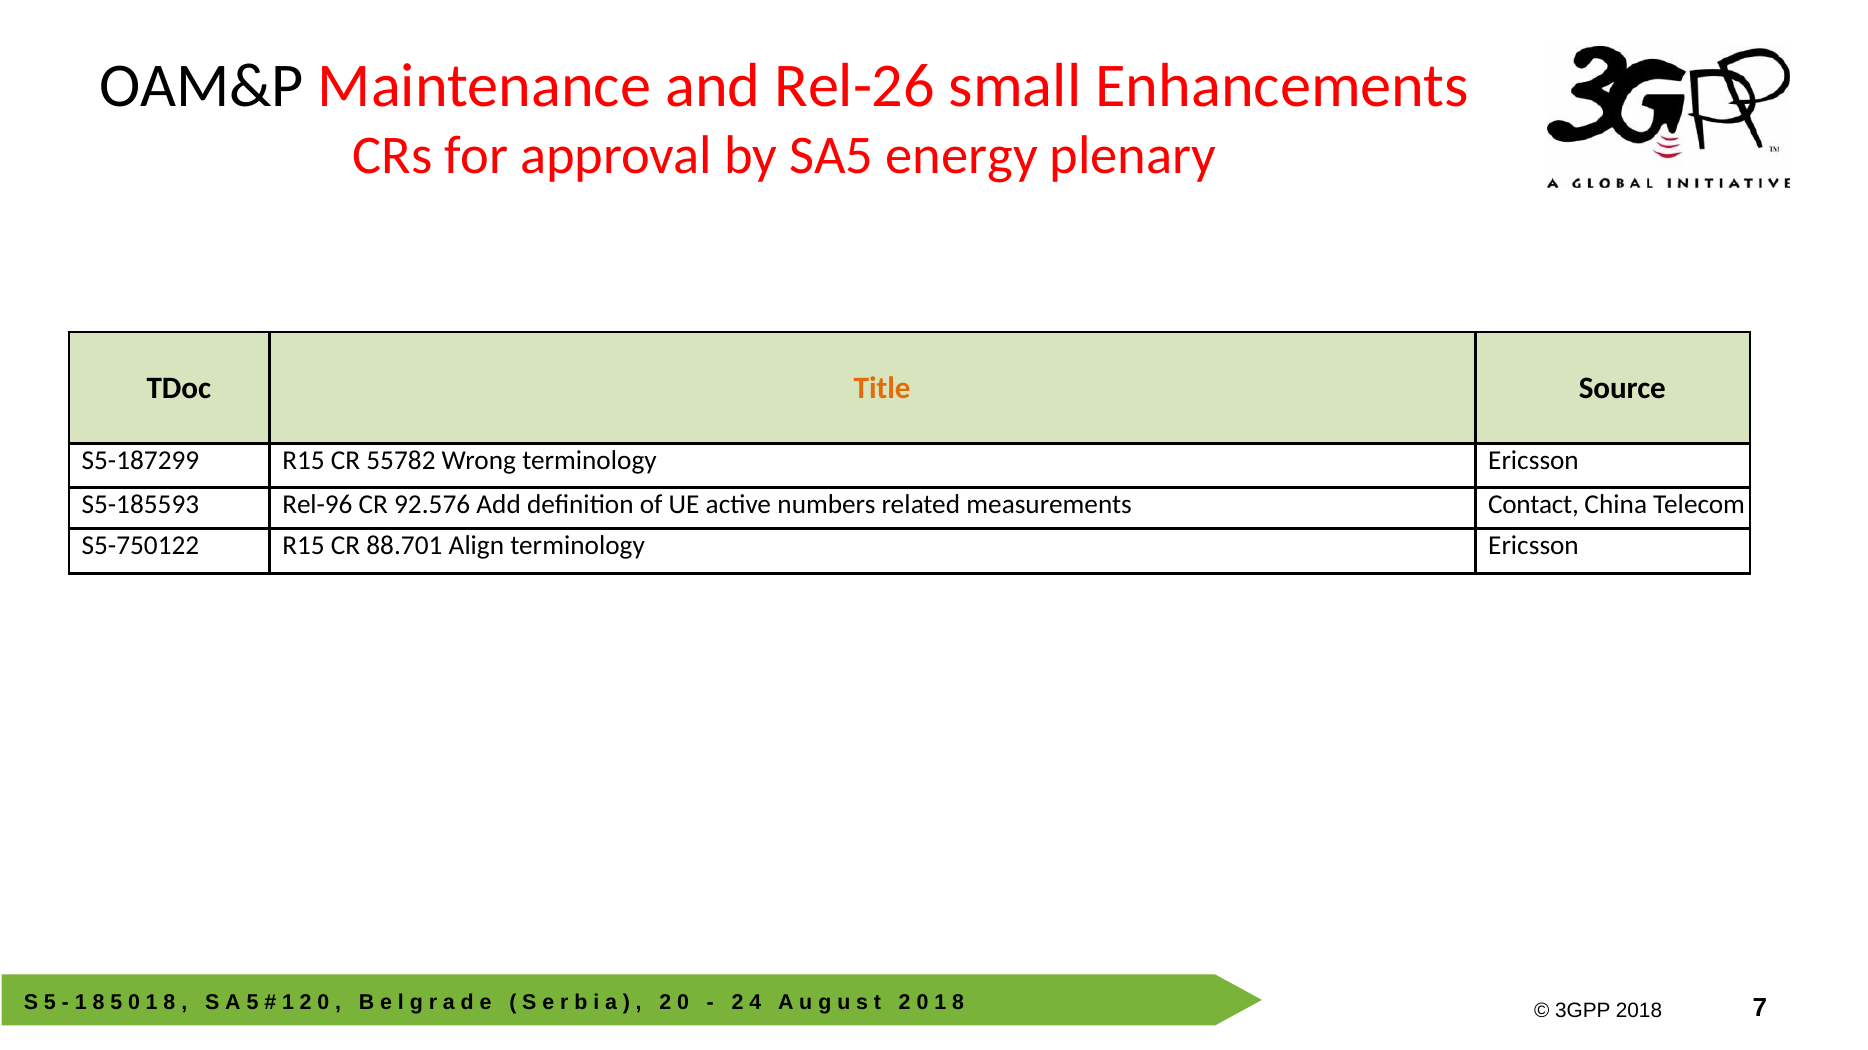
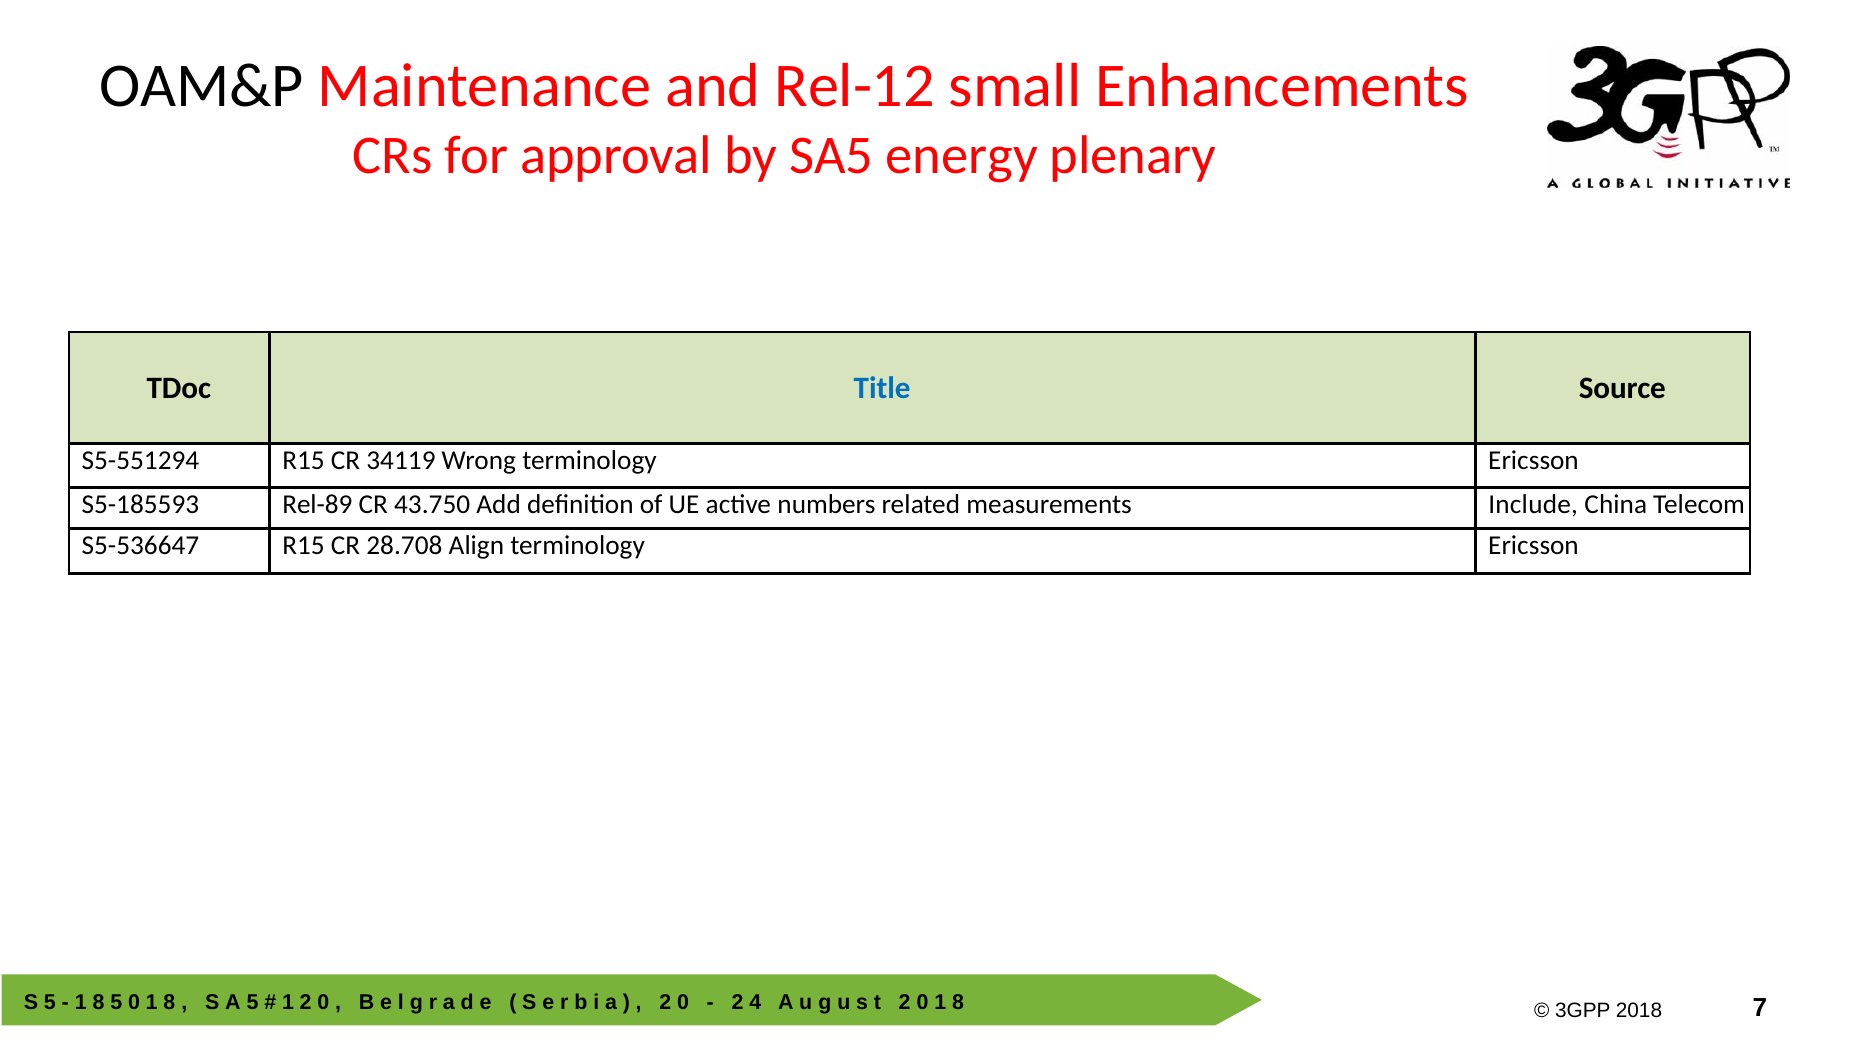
Rel-26: Rel-26 -> Rel-12
Title colour: orange -> blue
S5-187299: S5-187299 -> S5-551294
55782: 55782 -> 34119
Rel-96: Rel-96 -> Rel-89
92.576: 92.576 -> 43.750
Contact: Contact -> Include
S5-750122: S5-750122 -> S5-536647
88.701: 88.701 -> 28.708
